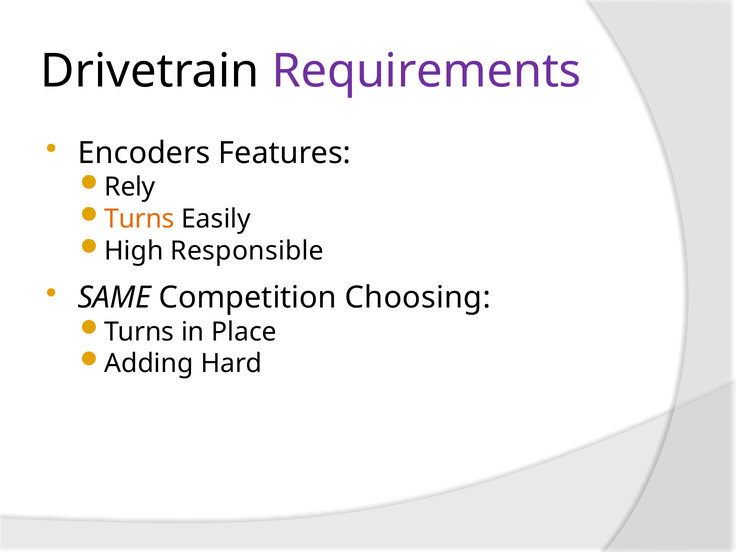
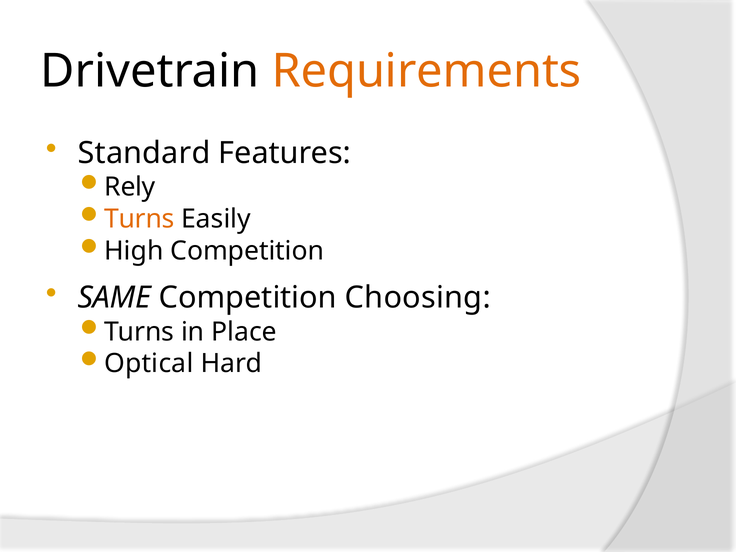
Requirements colour: purple -> orange
Encoders: Encoders -> Standard
High Responsible: Responsible -> Competition
Adding: Adding -> Optical
